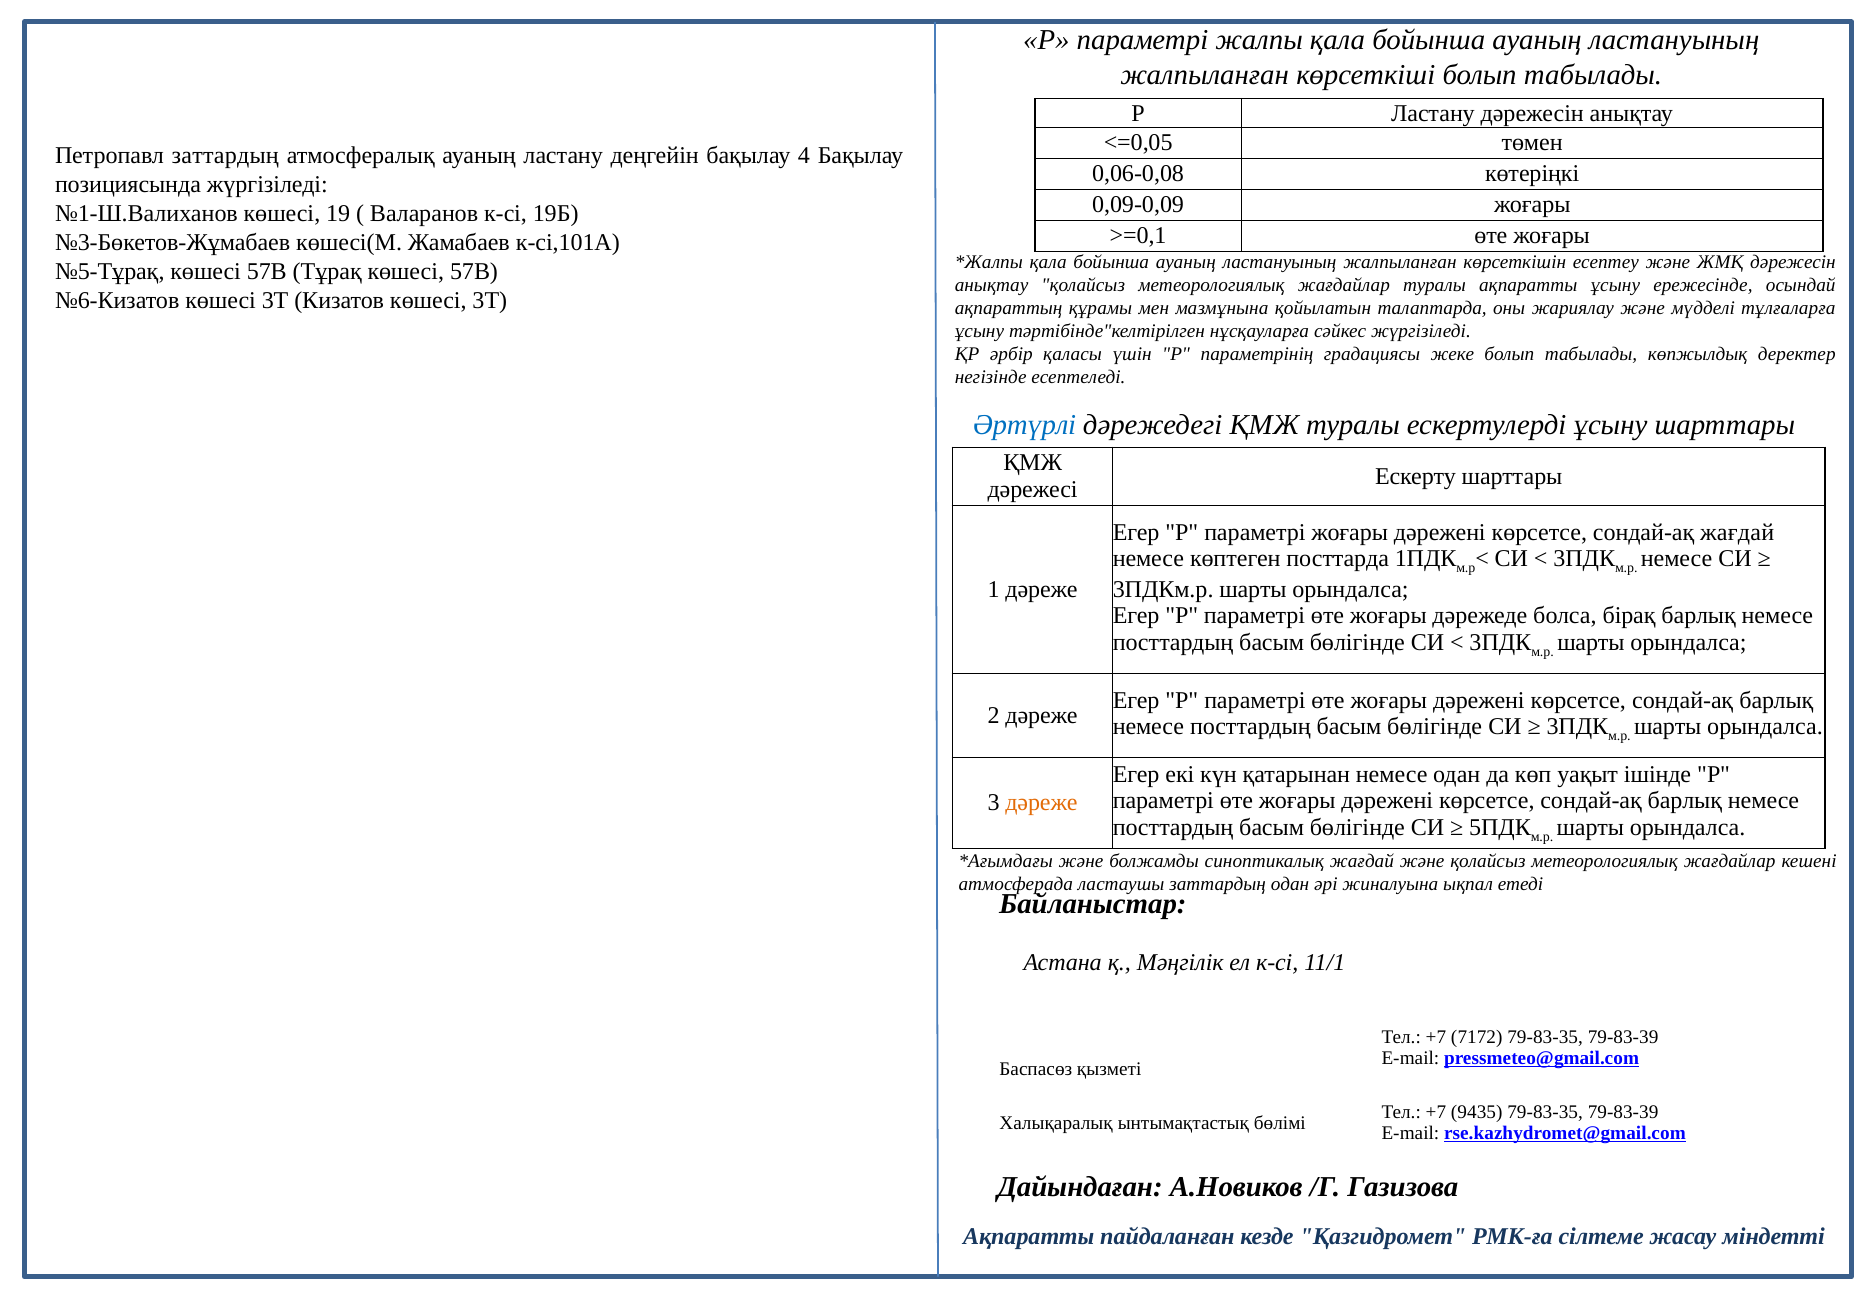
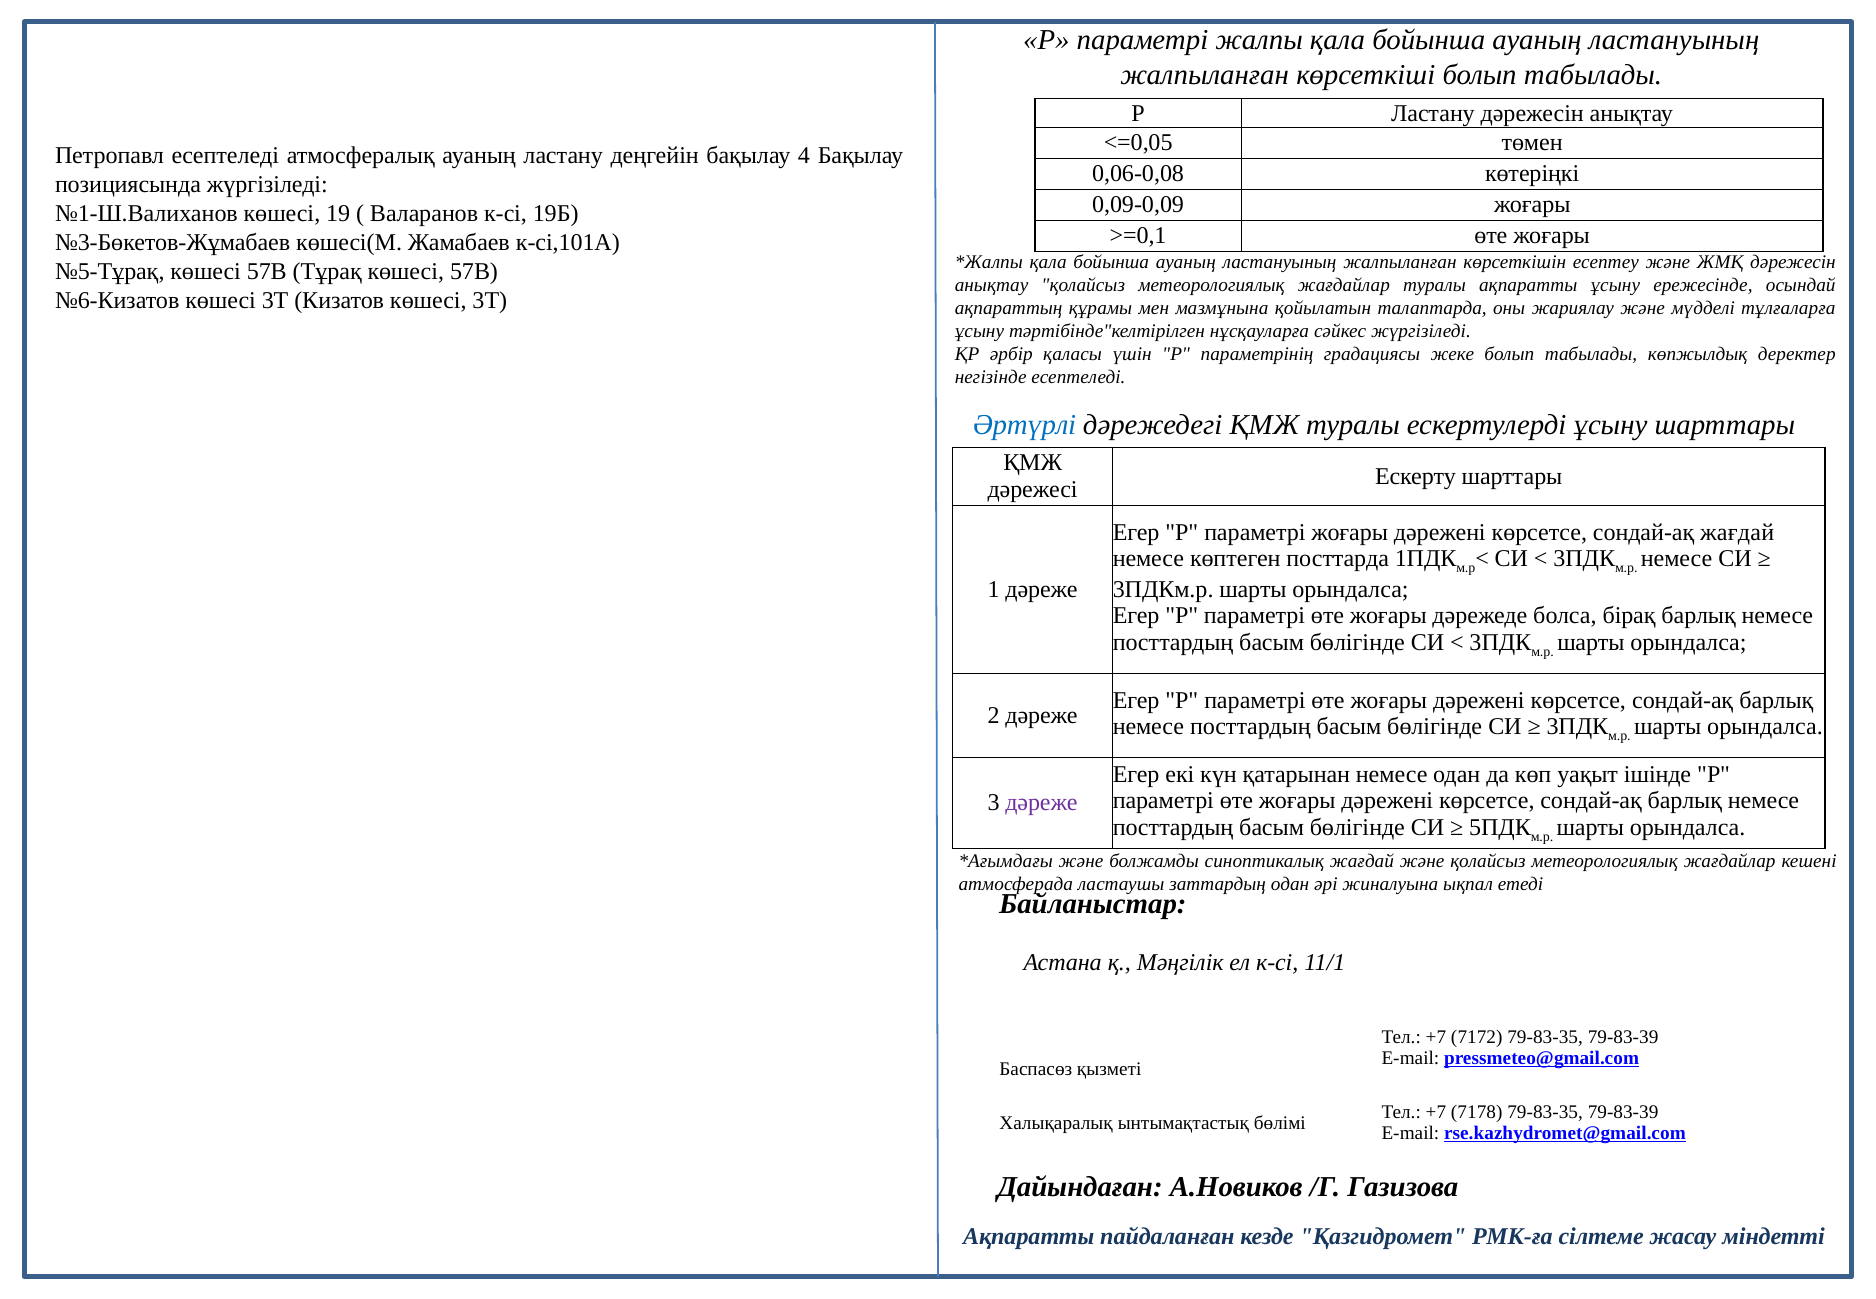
Петропавл заттардың: заттардың -> есептеледі
дәреже at (1042, 803) colour: orange -> purple
9435: 9435 -> 7178
